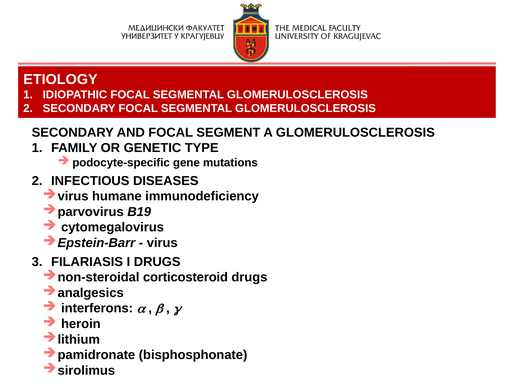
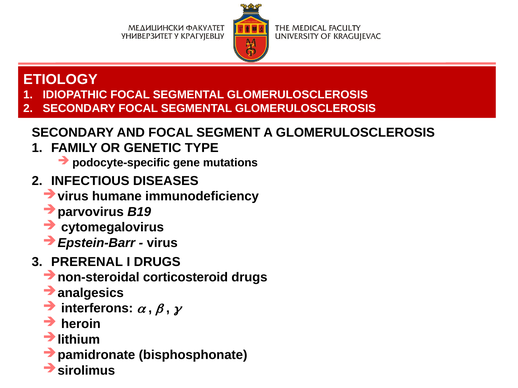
FILARIASIS: FILARIASIS -> PRERENAL
